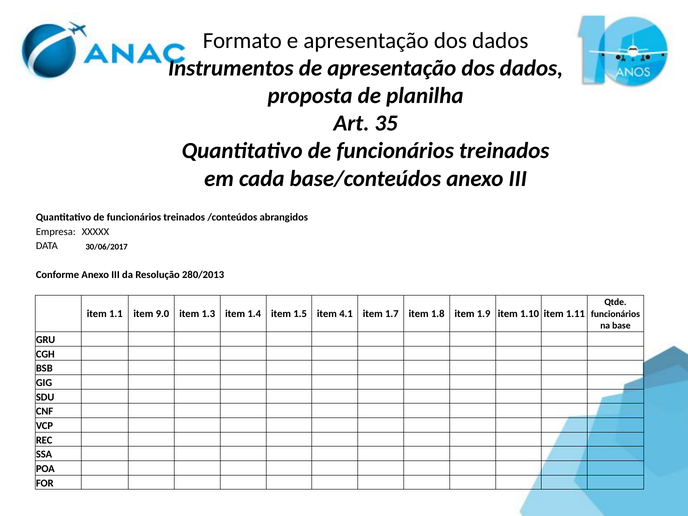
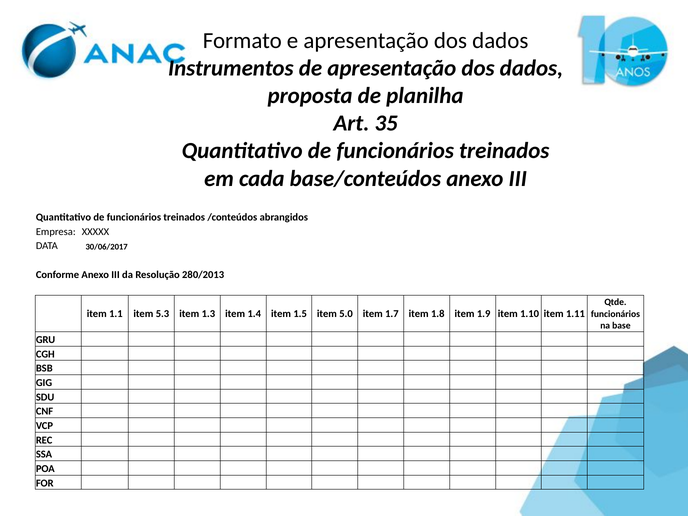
9.0: 9.0 -> 5.3
4.1: 4.1 -> 5.0
